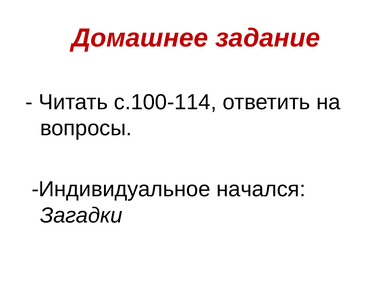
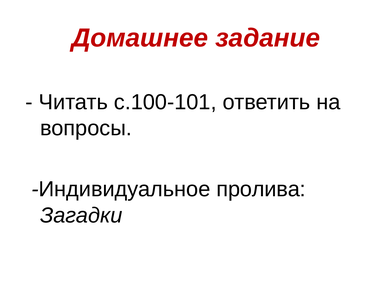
с.100-114: с.100-114 -> с.100-101
начался: начался -> пролива
